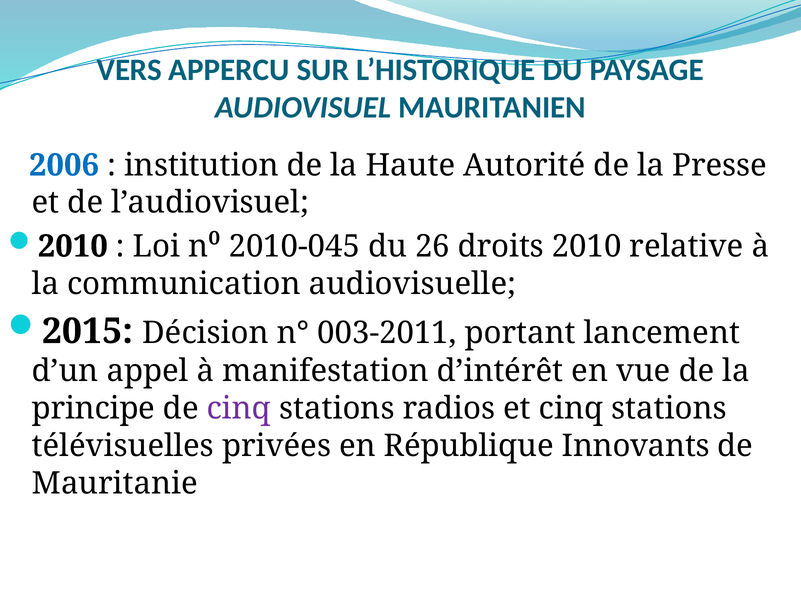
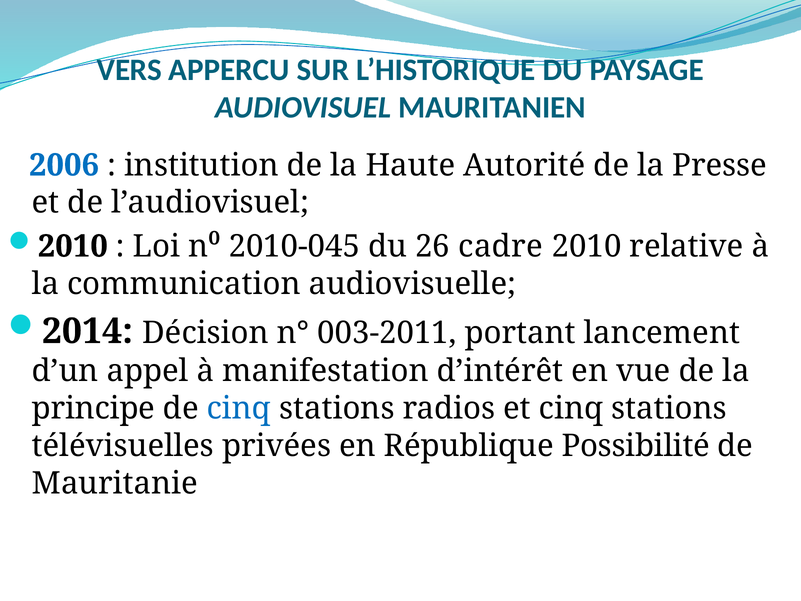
droits: droits -> cadre
2015: 2015 -> 2014
cinq at (239, 408) colour: purple -> blue
Innovants: Innovants -> Possibilité
